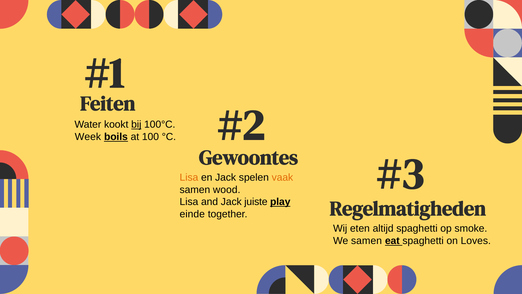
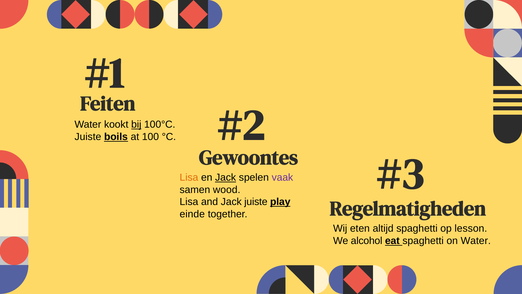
Week at (88, 137): Week -> Juiste
Jack at (226, 177) underline: none -> present
vaak colour: orange -> purple
smoke: smoke -> lesson
We samen: samen -> alcohol
on Loves: Loves -> Water
